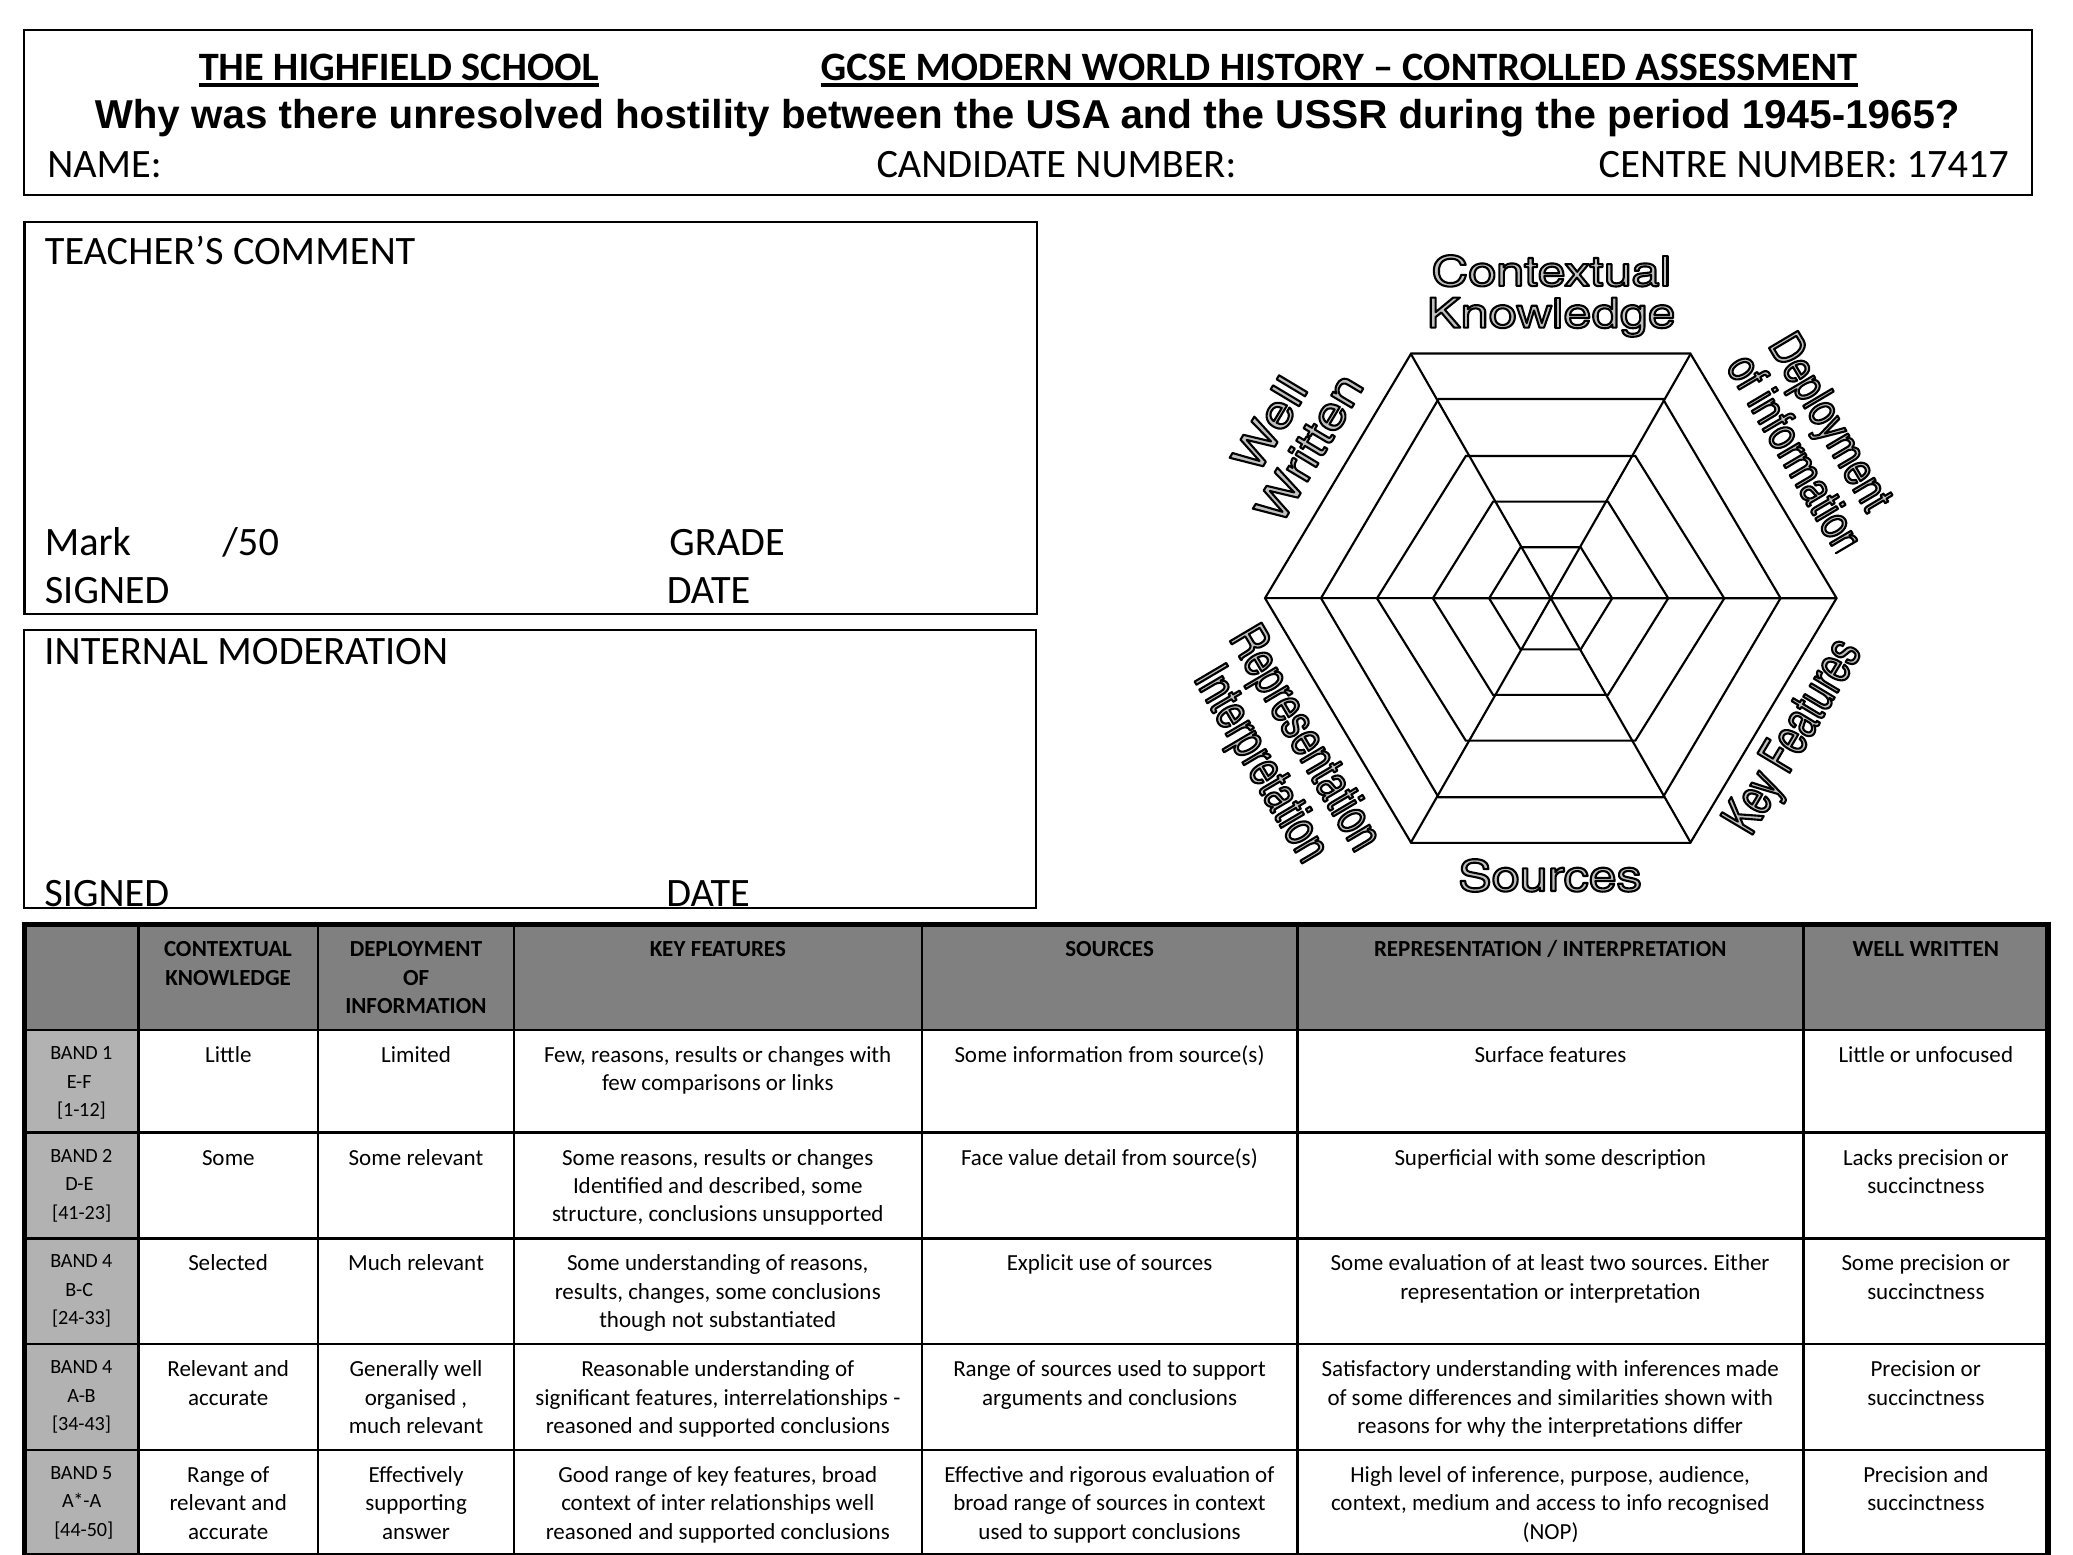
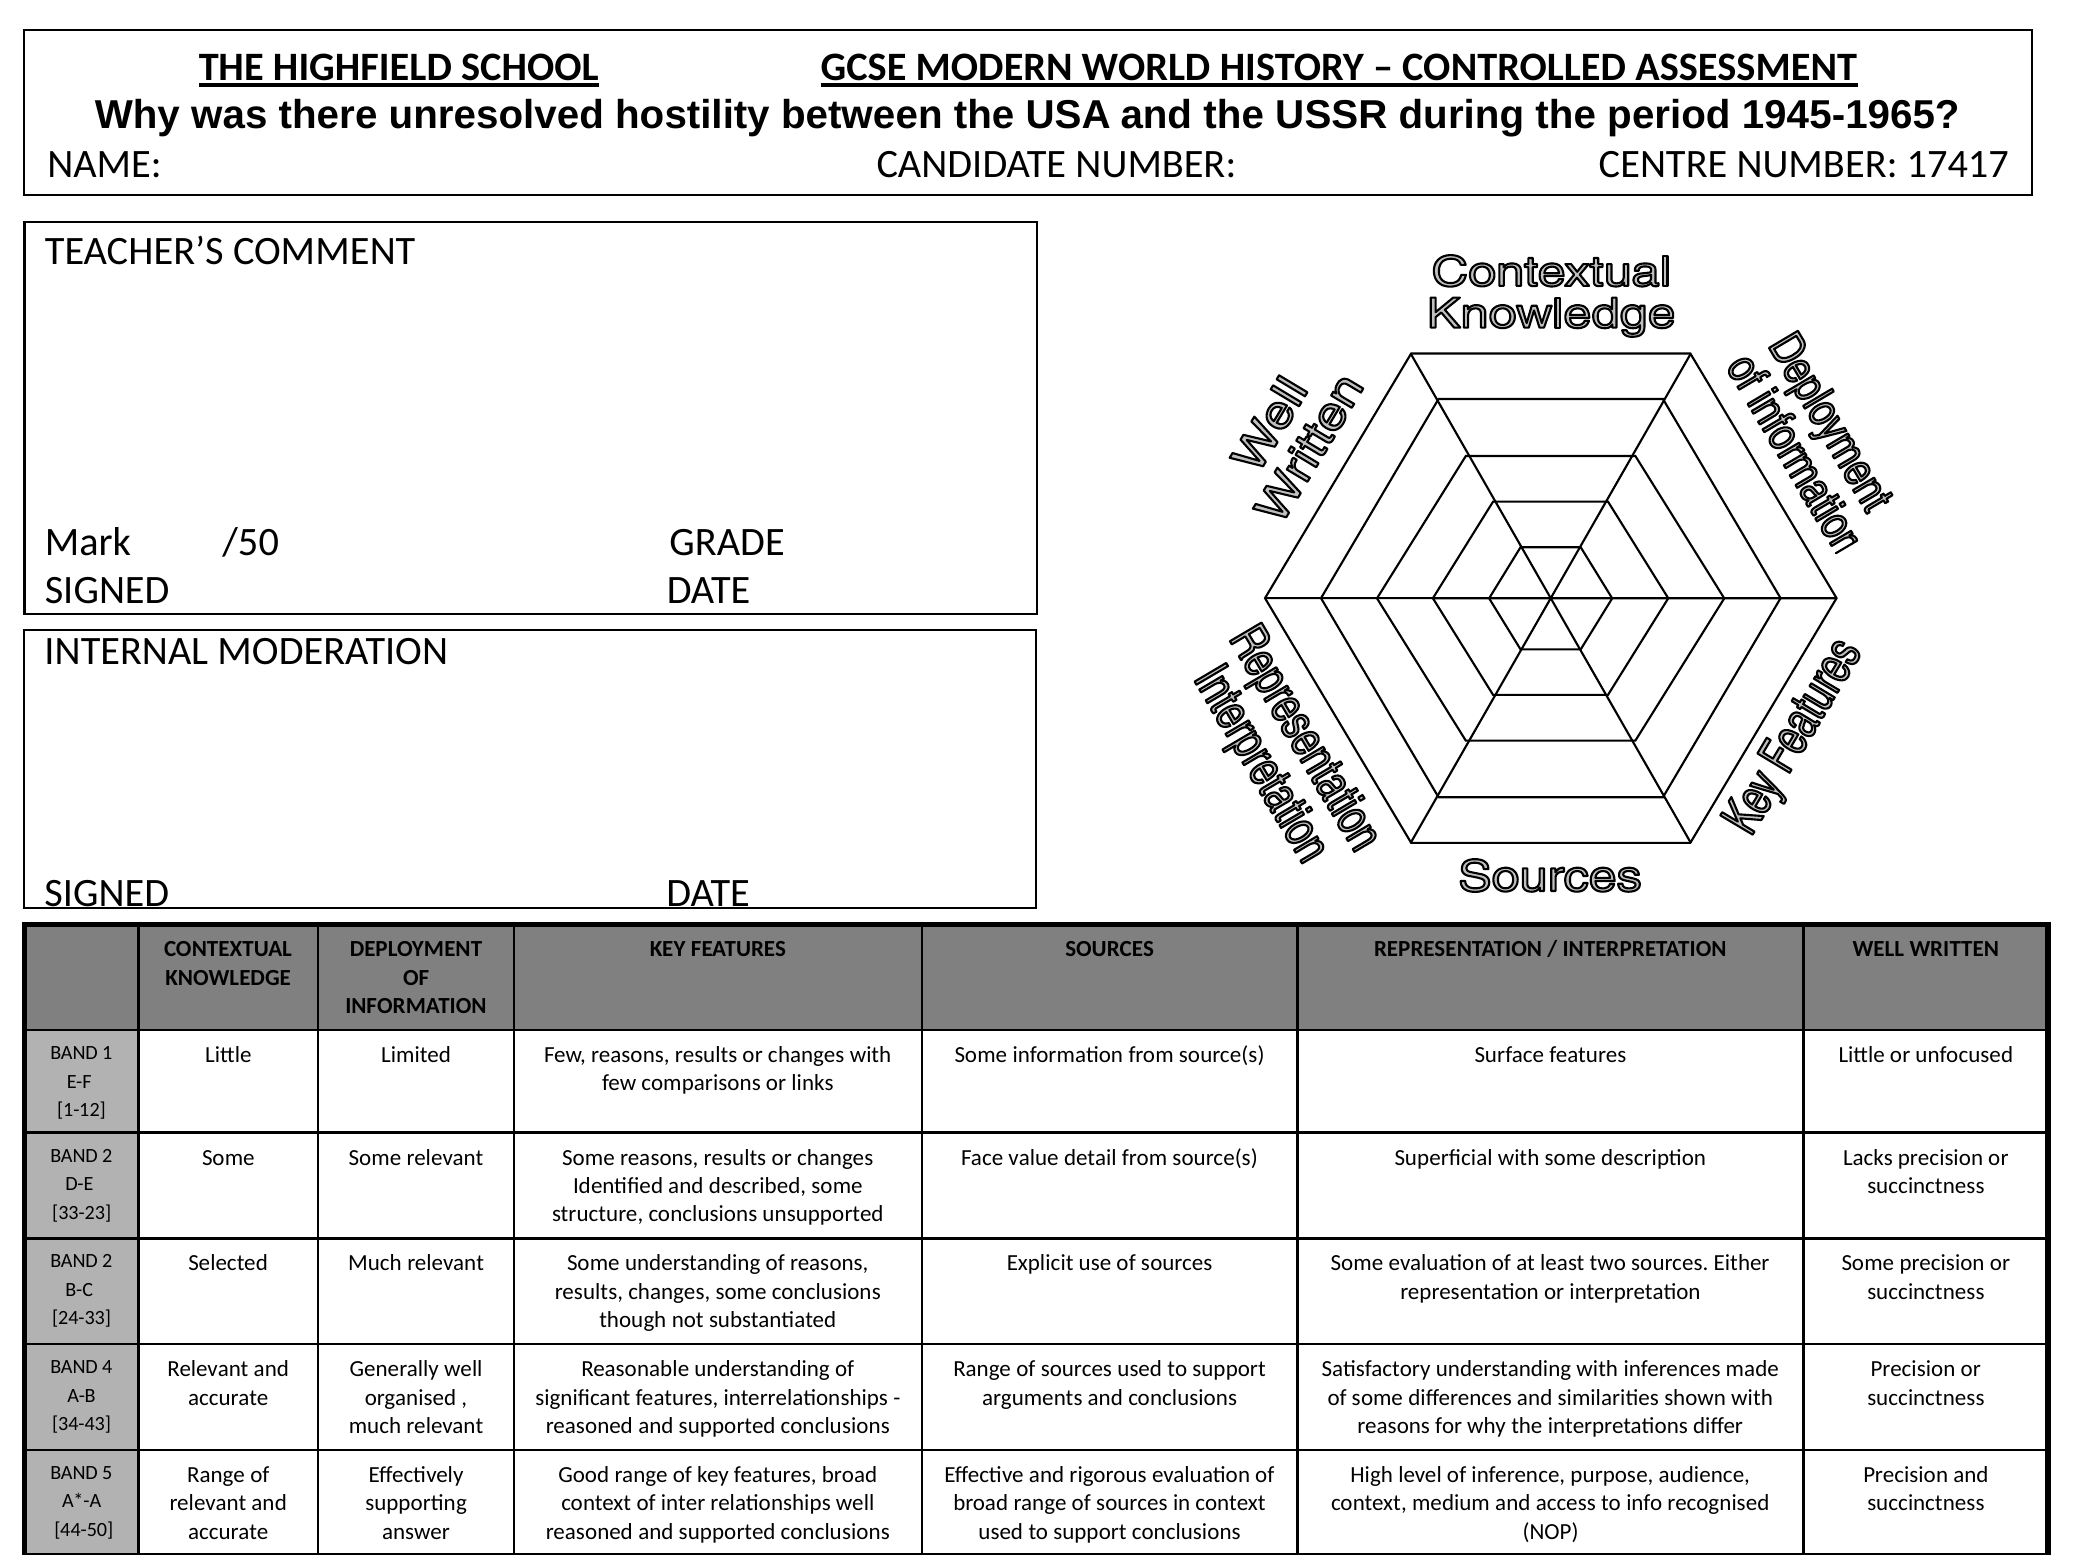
41-23: 41-23 -> 33-23
4 at (107, 1261): 4 -> 2
